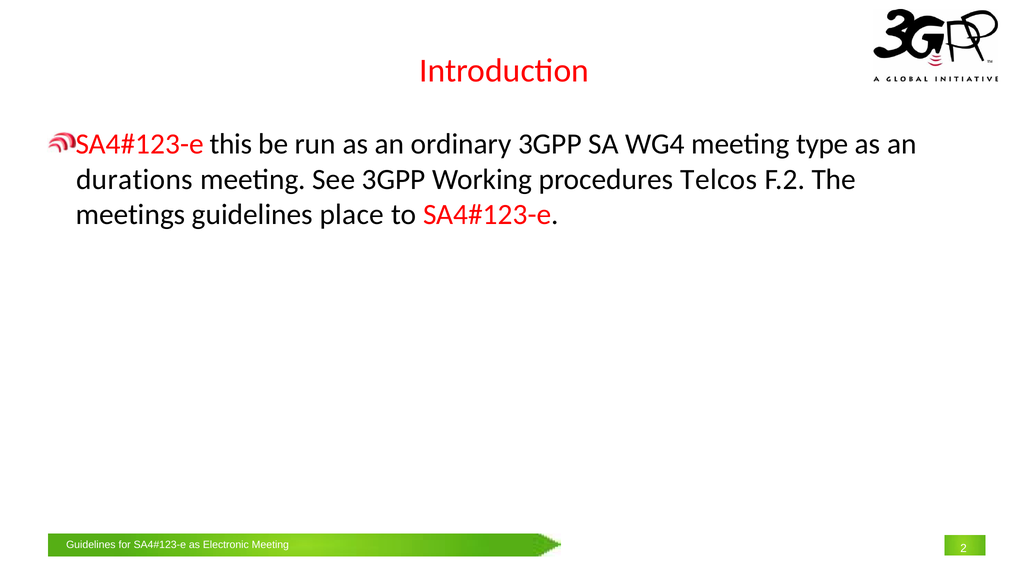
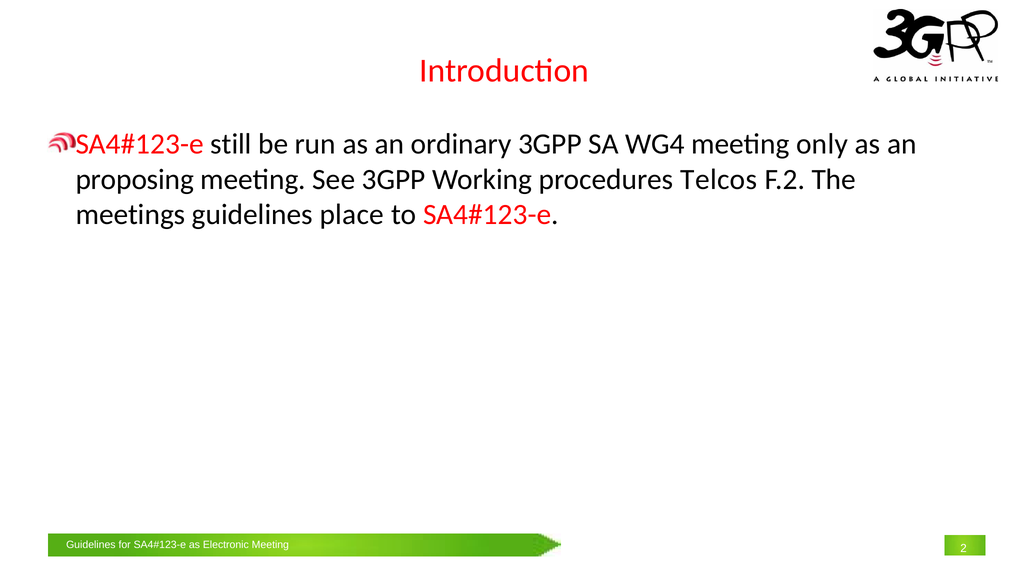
this: this -> still
type: type -> only
durations: durations -> proposing
